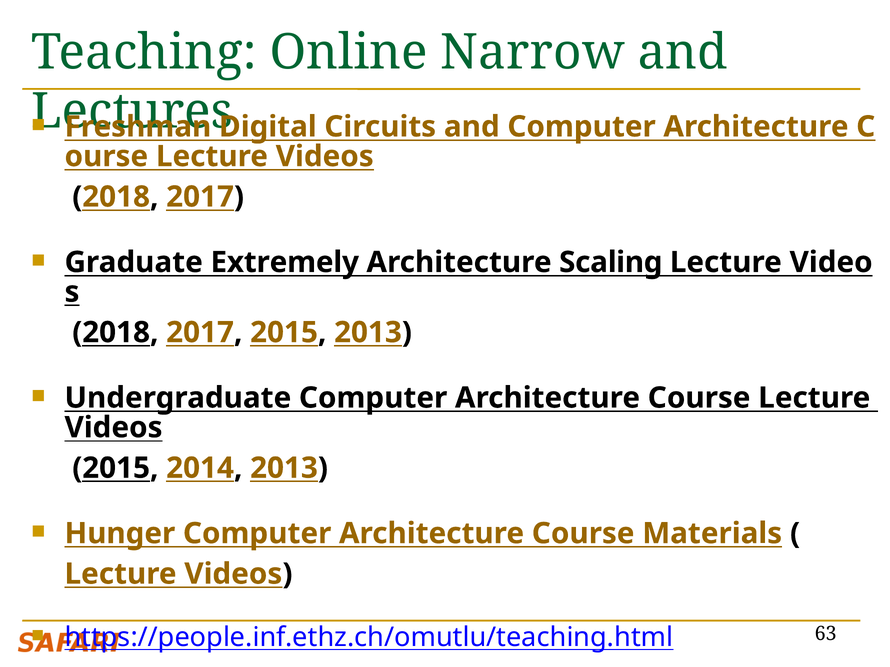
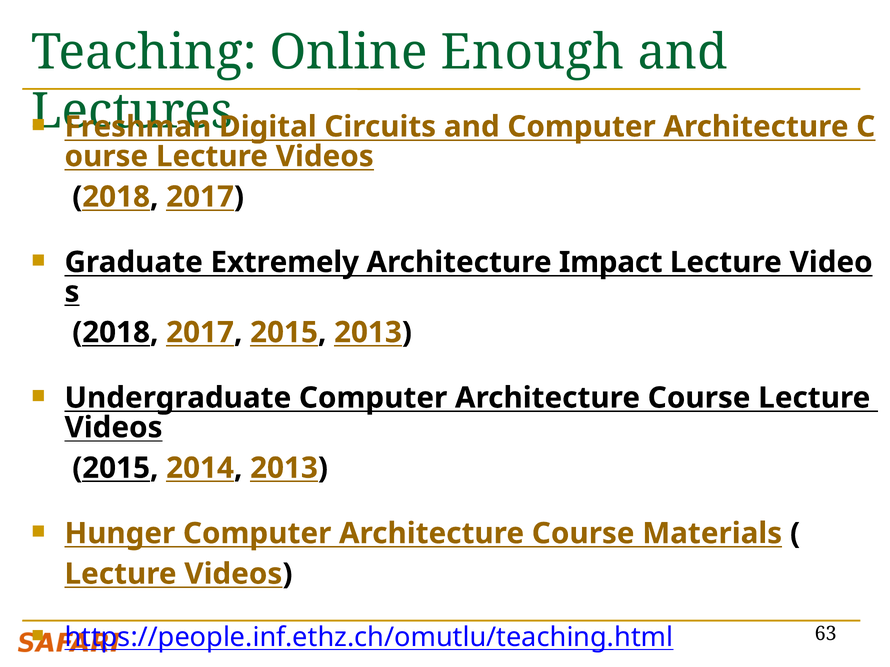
Narrow: Narrow -> Enough
Scaling: Scaling -> Impact
